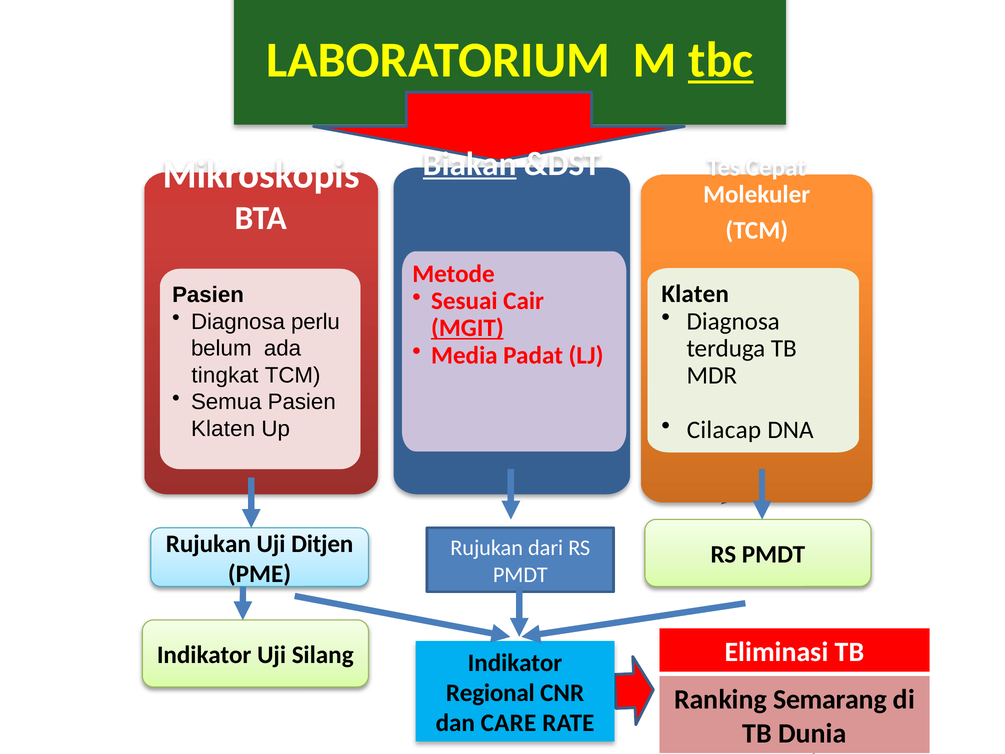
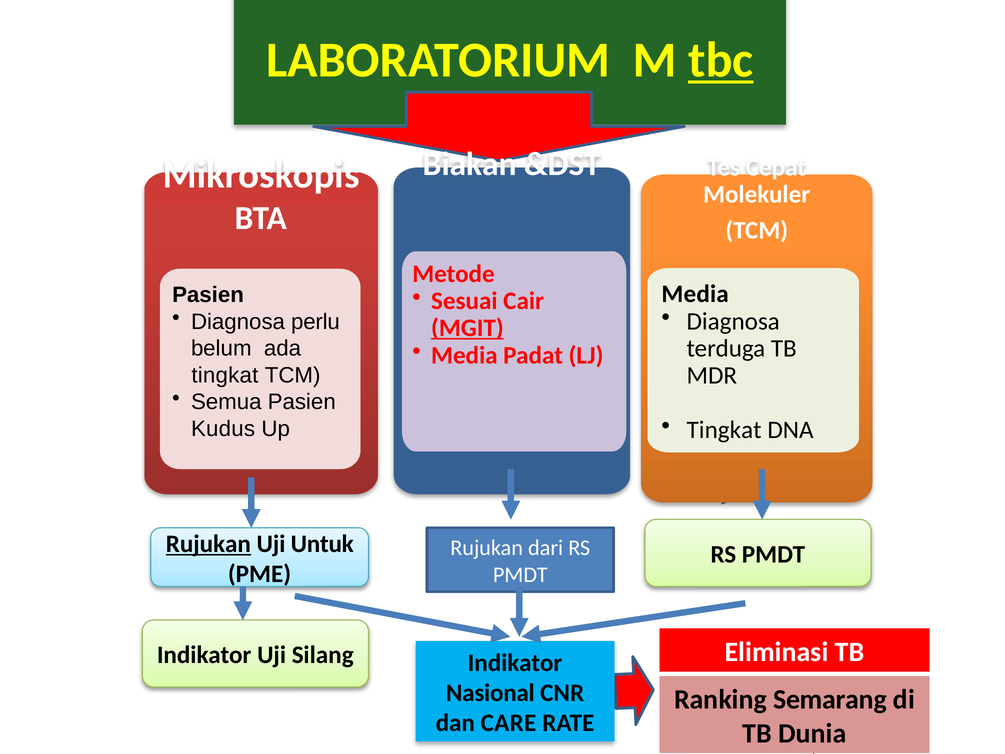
Biakan underline: present -> none
Klaten at (695, 294): Klaten -> Media
Cilacap at (724, 430): Cilacap -> Tingkat
Klaten at (223, 429): Klaten -> Kudus
Rujukan at (208, 544) underline: none -> present
Ditjen: Ditjen -> Untuk
Regional: Regional -> Nasional
